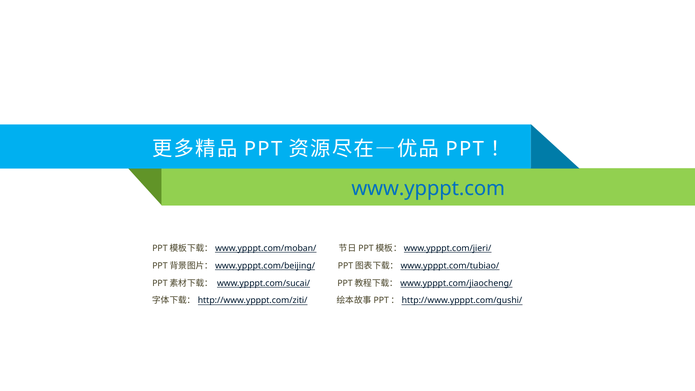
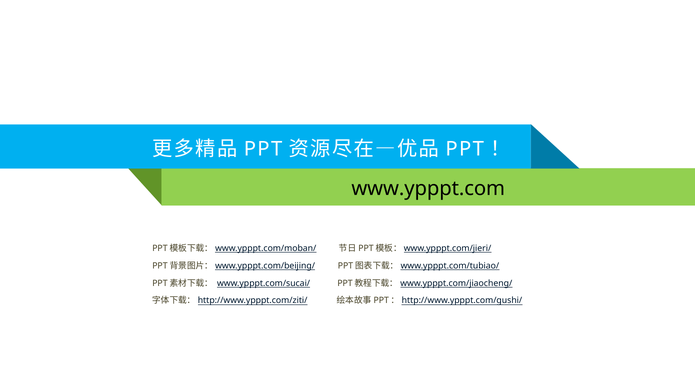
www.ypppt.com colour: blue -> black
